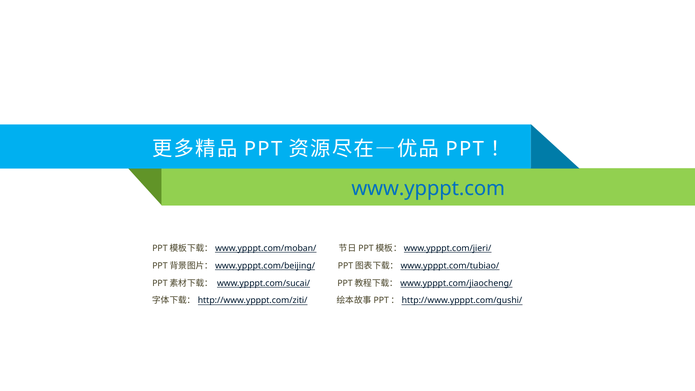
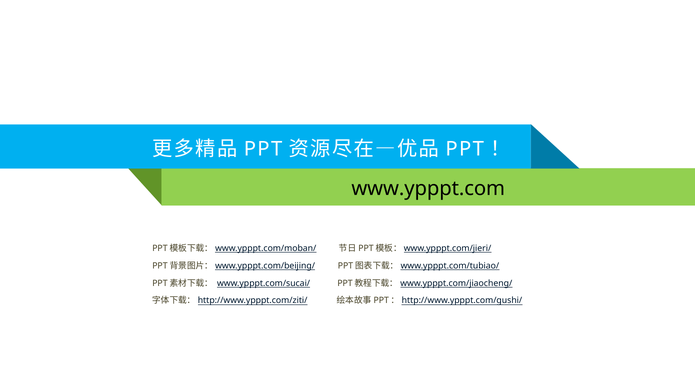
www.ypppt.com colour: blue -> black
